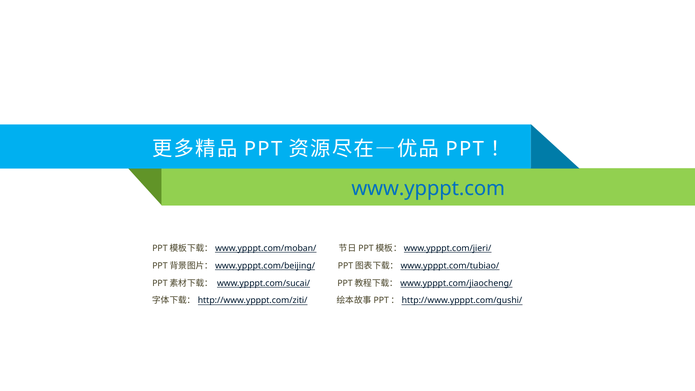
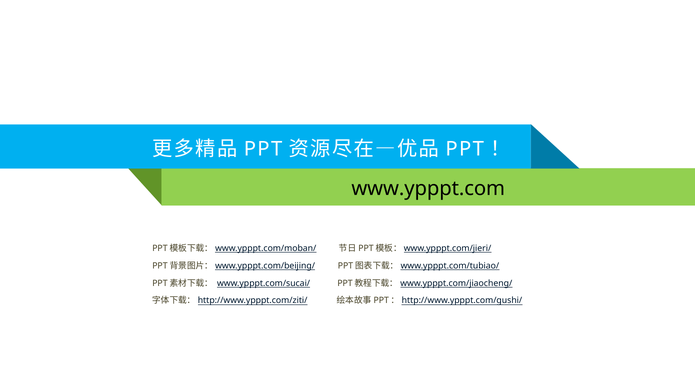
www.ypppt.com colour: blue -> black
